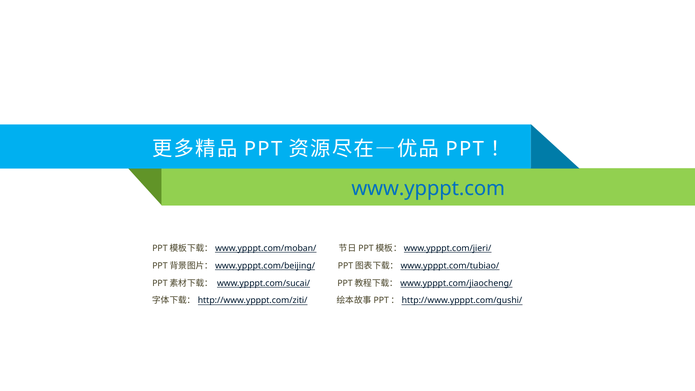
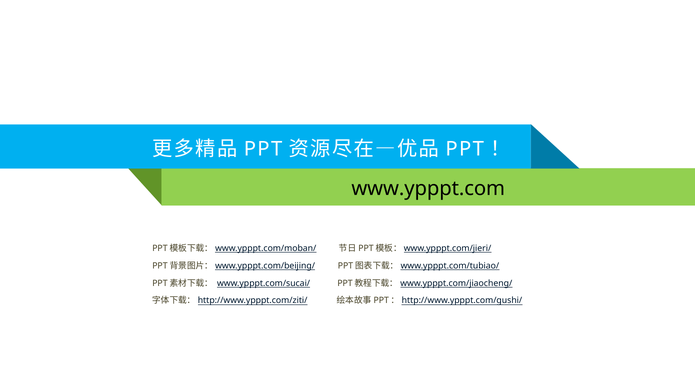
www.ypppt.com colour: blue -> black
